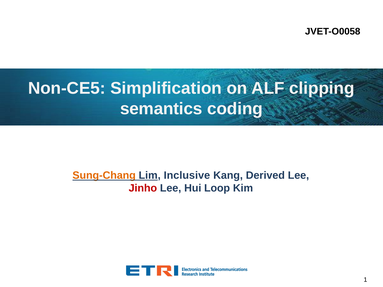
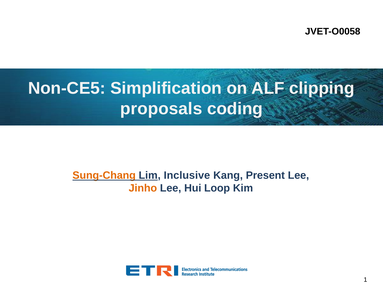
semantics: semantics -> proposals
Derived: Derived -> Present
Jinho colour: red -> orange
